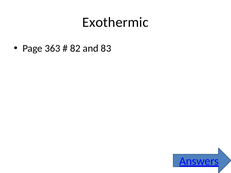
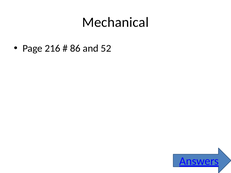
Exothermic: Exothermic -> Mechanical
363: 363 -> 216
82: 82 -> 86
83: 83 -> 52
